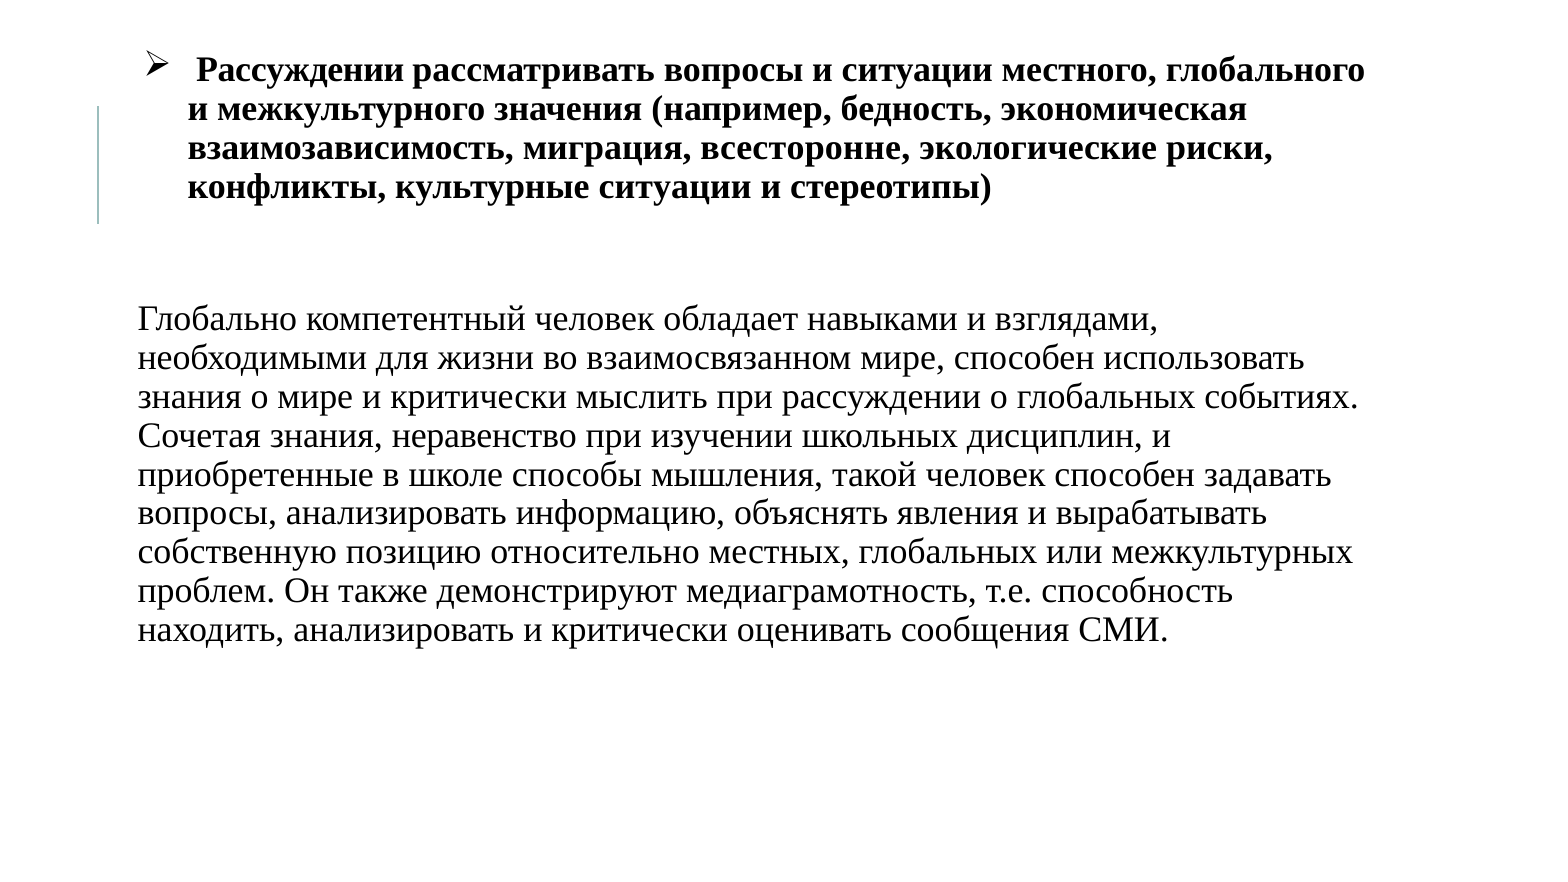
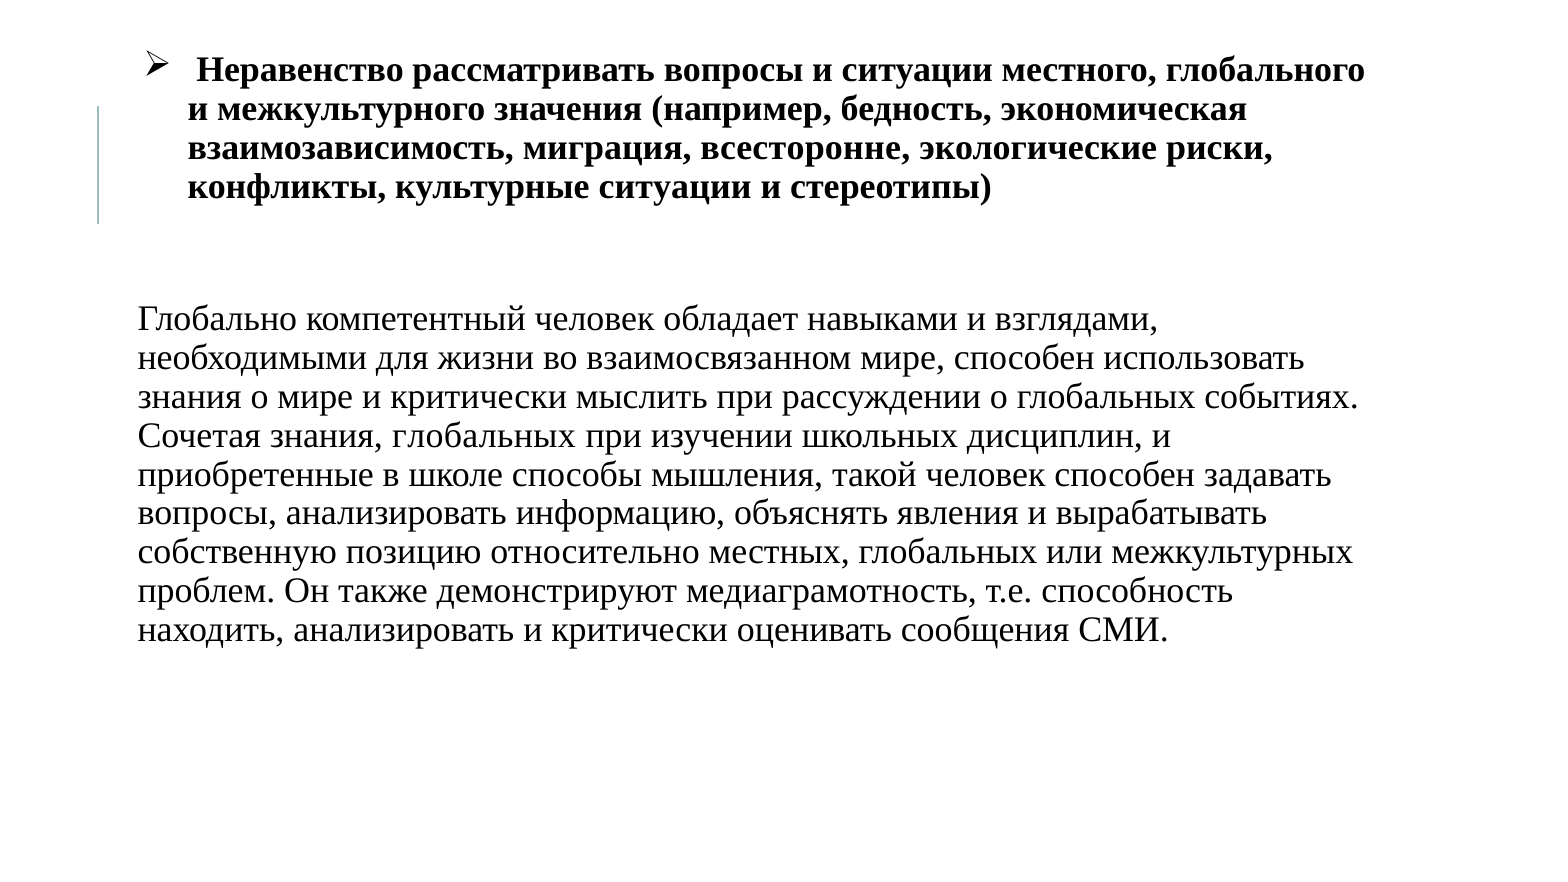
Рассуждении at (300, 70): Рассуждении -> Неравенство
знания неравенство: неравенство -> глобальных
